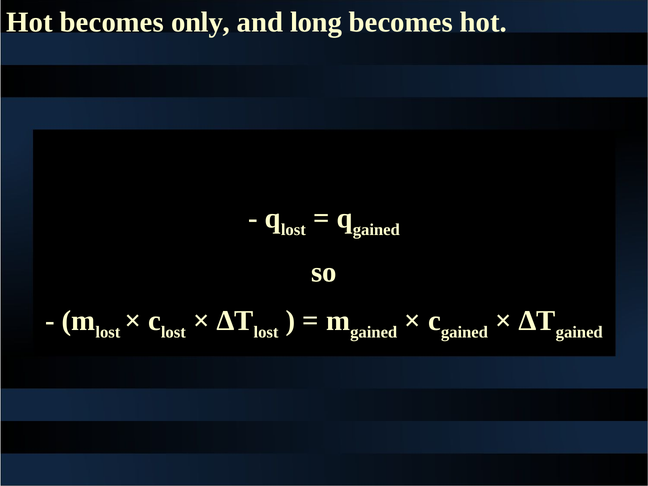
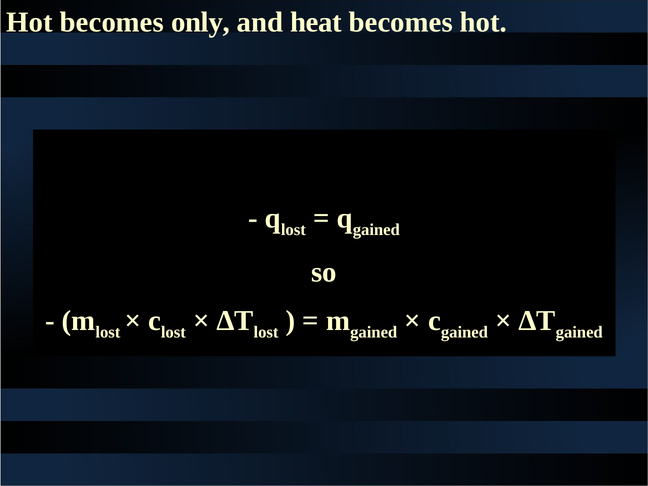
long: long -> heat
